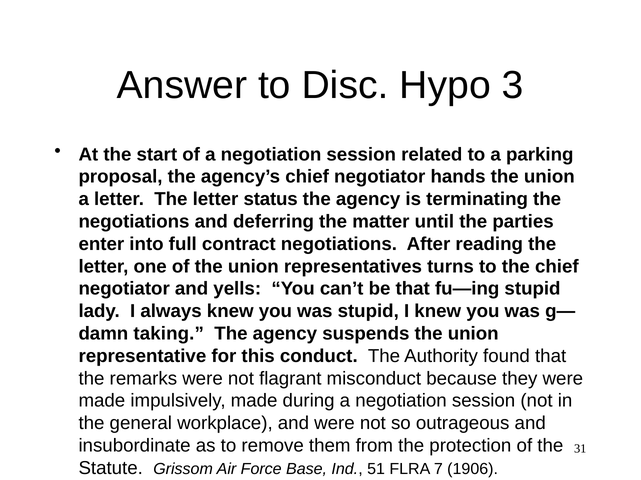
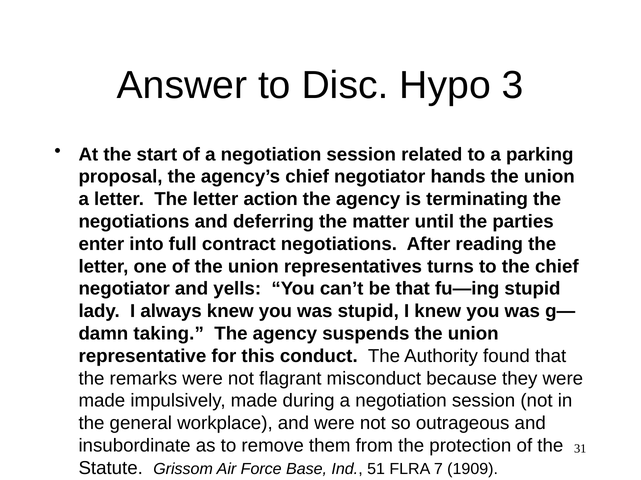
status: status -> action
1906: 1906 -> 1909
